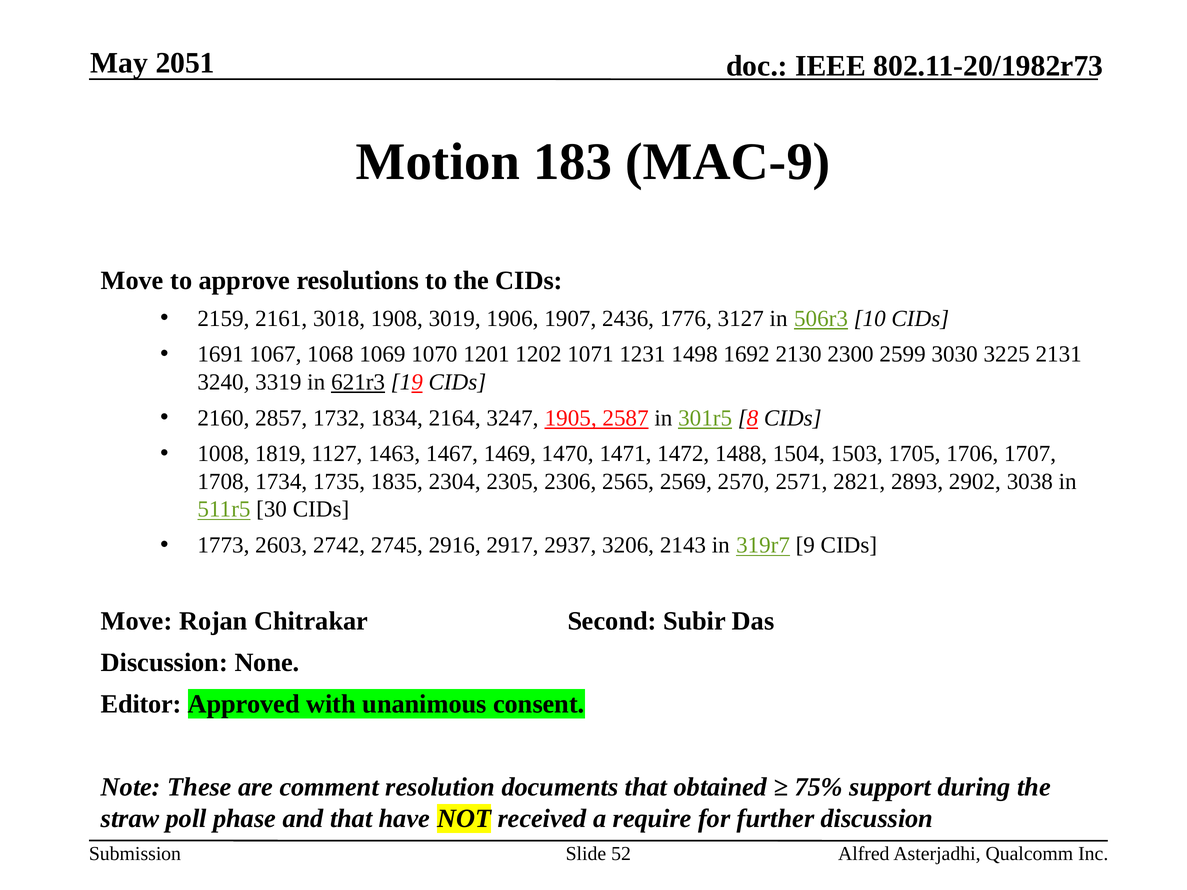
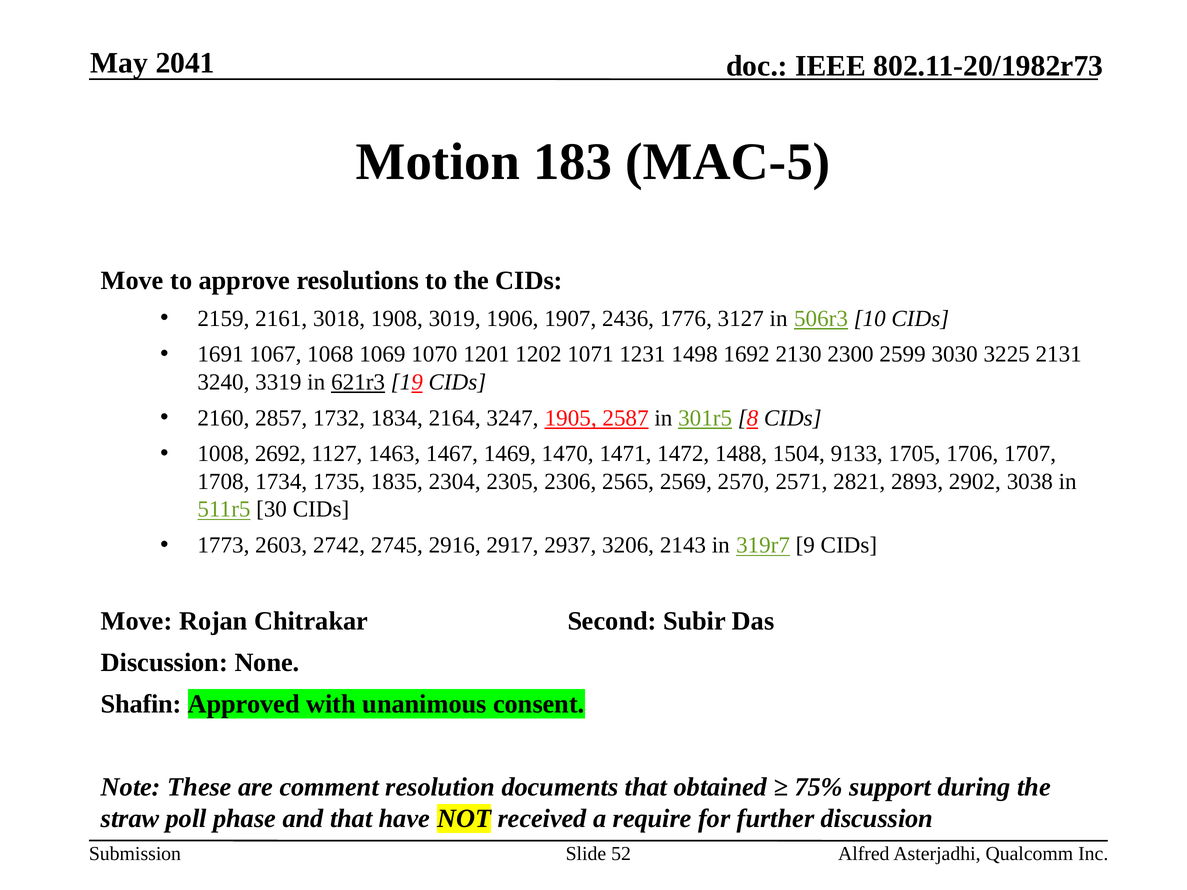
2051: 2051 -> 2041
MAC-9: MAC-9 -> MAC-5
1819: 1819 -> 2692
1503: 1503 -> 9133
Editor: Editor -> Shafin
